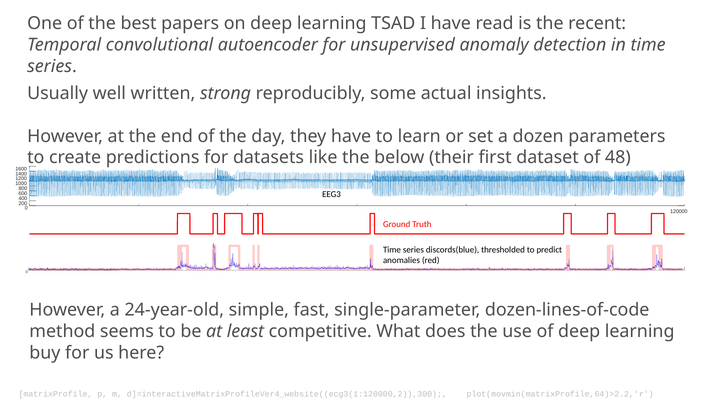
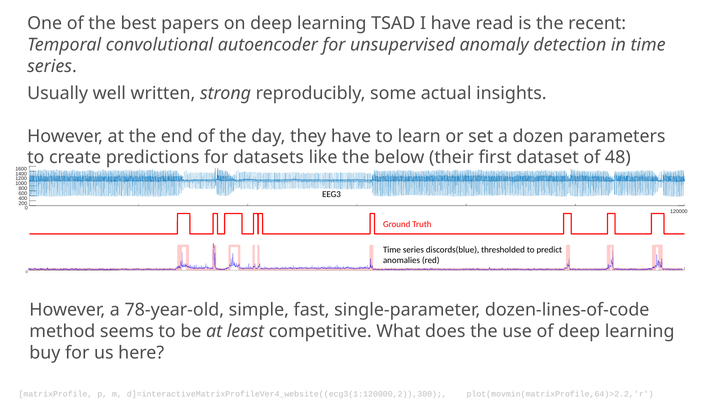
24-year-old: 24-year-old -> 78-year-old
